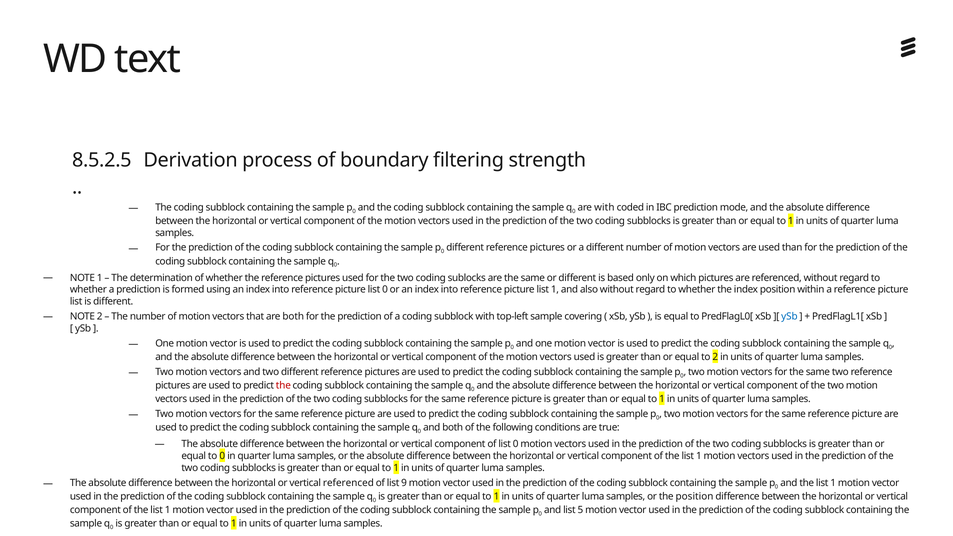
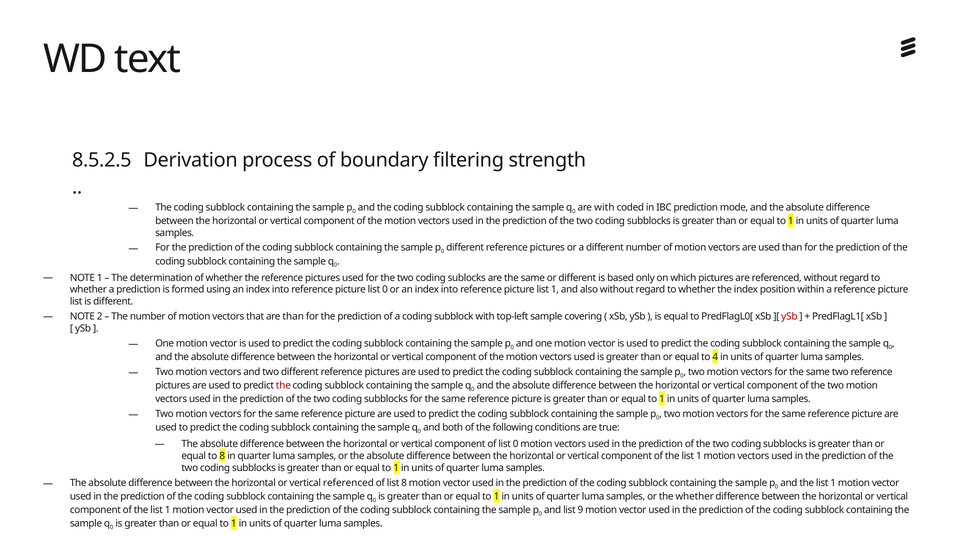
are both: both -> than
ySb at (789, 317) colour: blue -> red
to 2: 2 -> 4
to 0: 0 -> 8
list 9: 9 -> 8
the position: position -> whether
5: 5 -> 9
